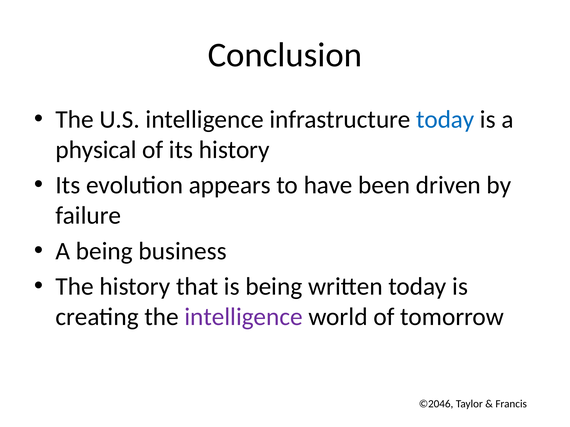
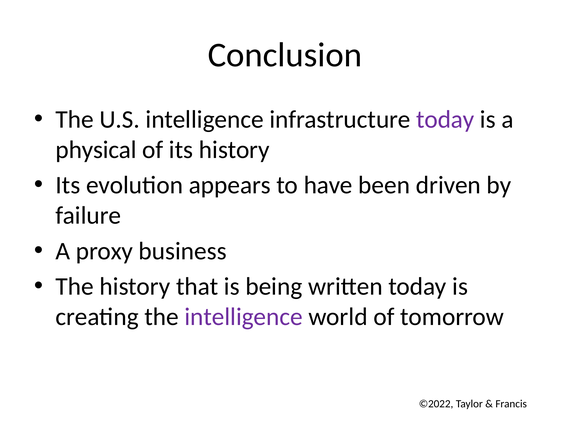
today at (445, 120) colour: blue -> purple
A being: being -> proxy
©2046: ©2046 -> ©2022
